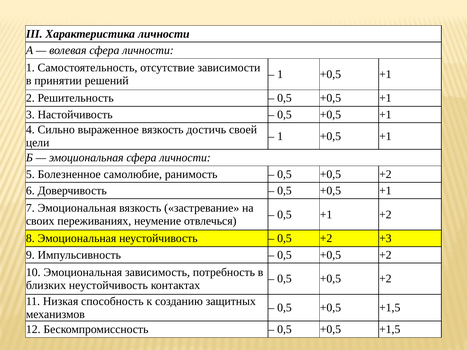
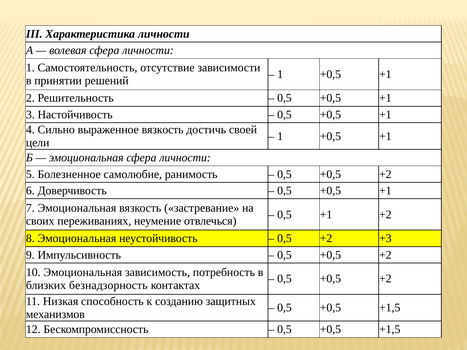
близких неустойчивость: неустойчивость -> безнадзорность
